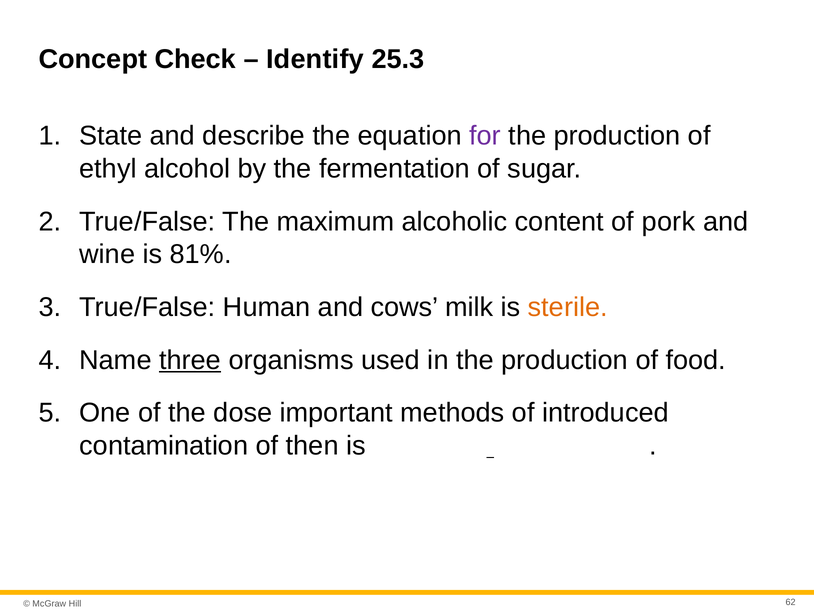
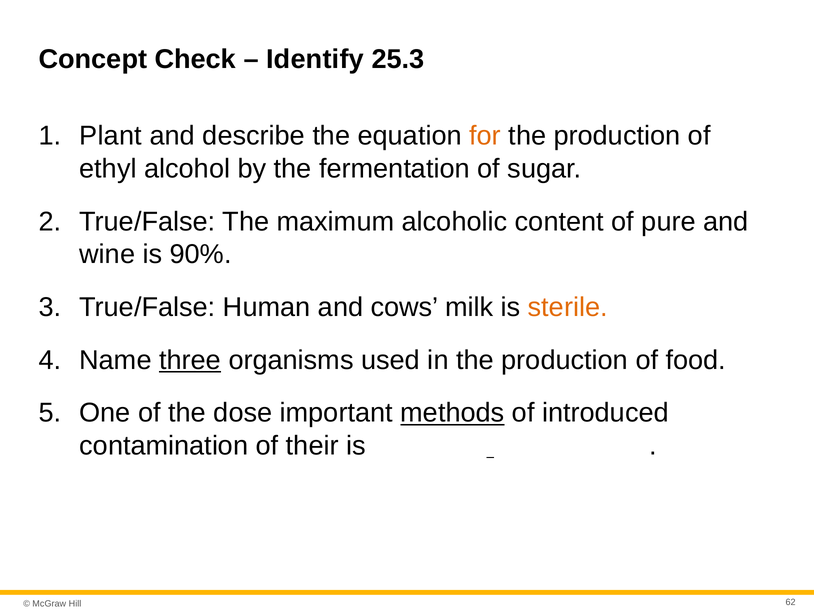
State: State -> Plant
for colour: purple -> orange
pork: pork -> pure
81%: 81% -> 90%
methods underline: none -> present
then: then -> their
